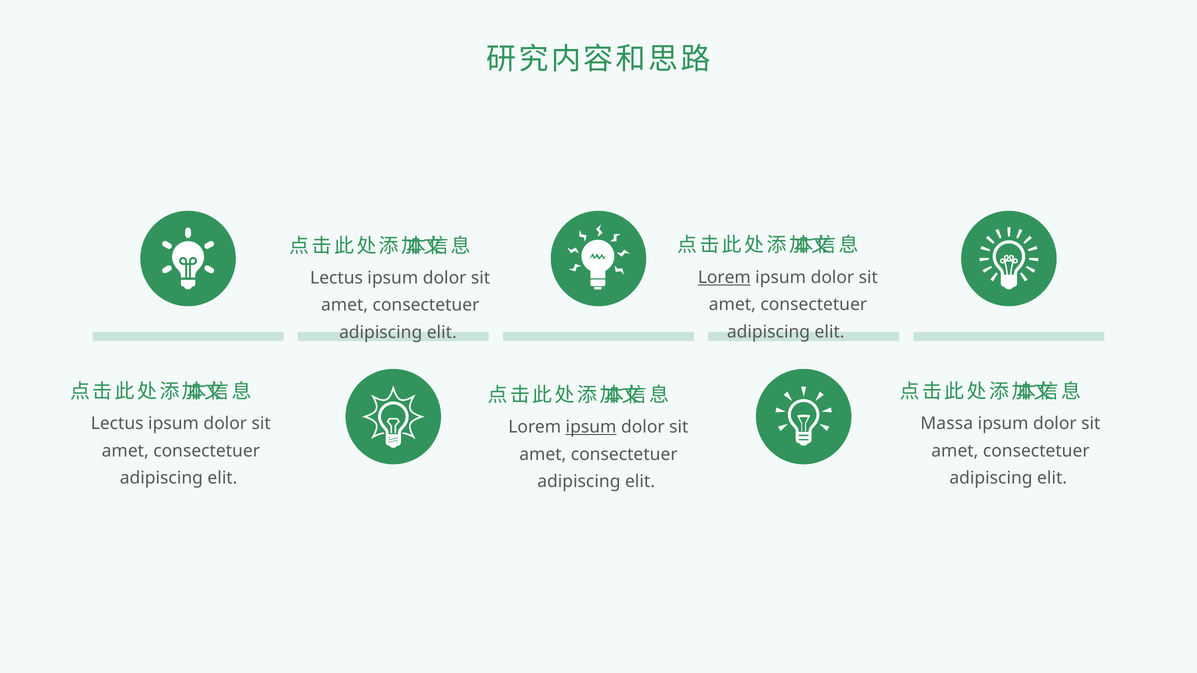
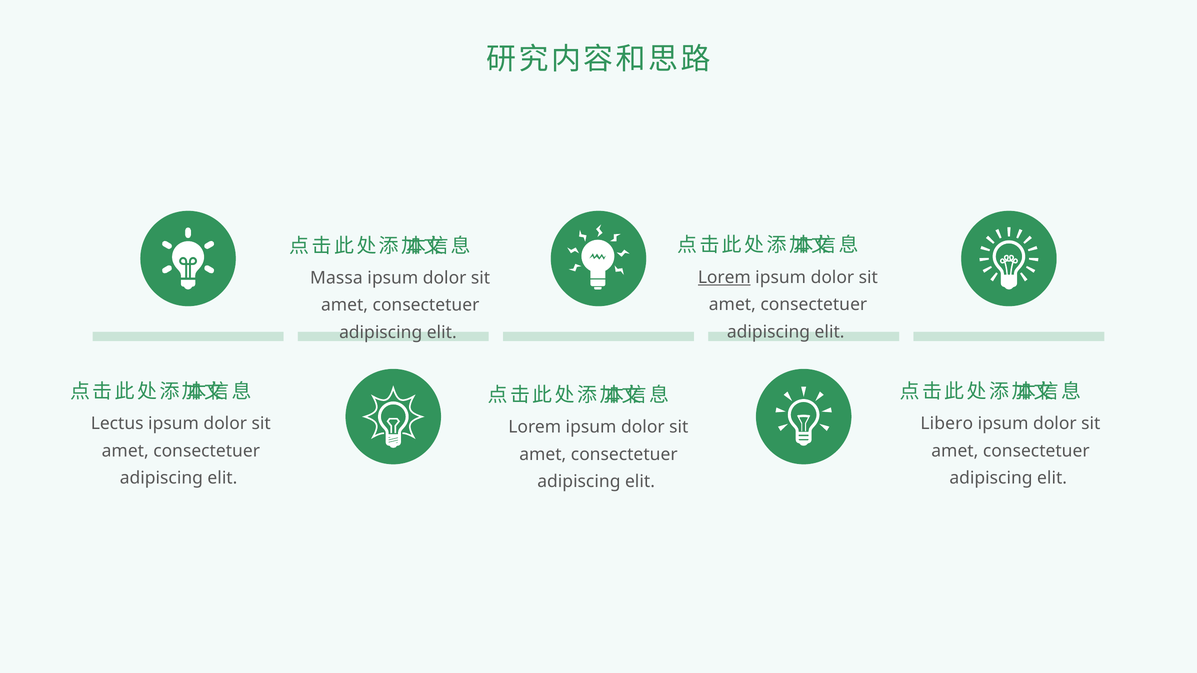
Lectus at (337, 278): Lectus -> Massa
Massa: Massa -> Libero
ipsum at (591, 427) underline: present -> none
